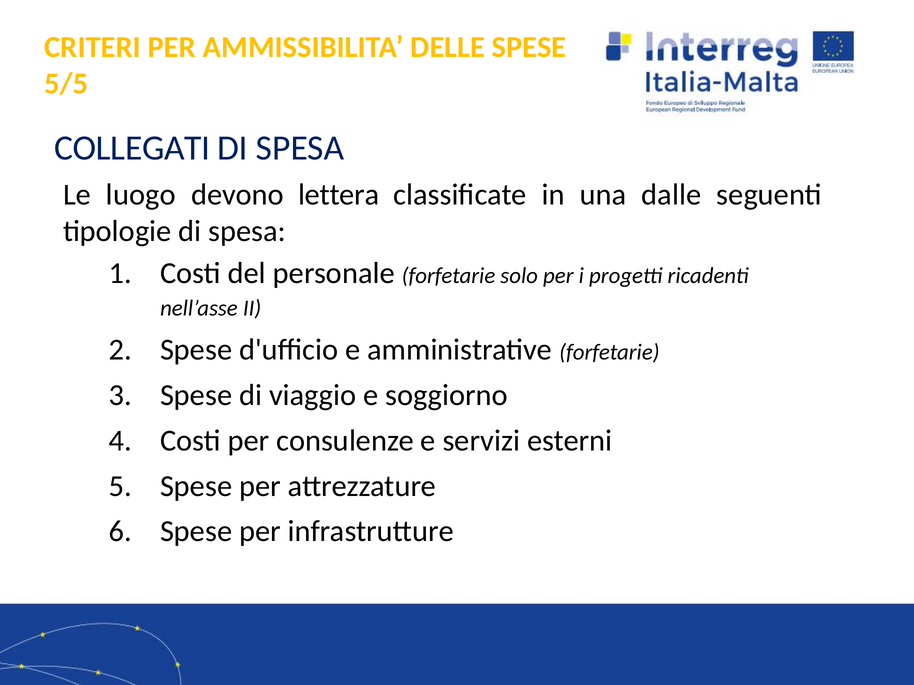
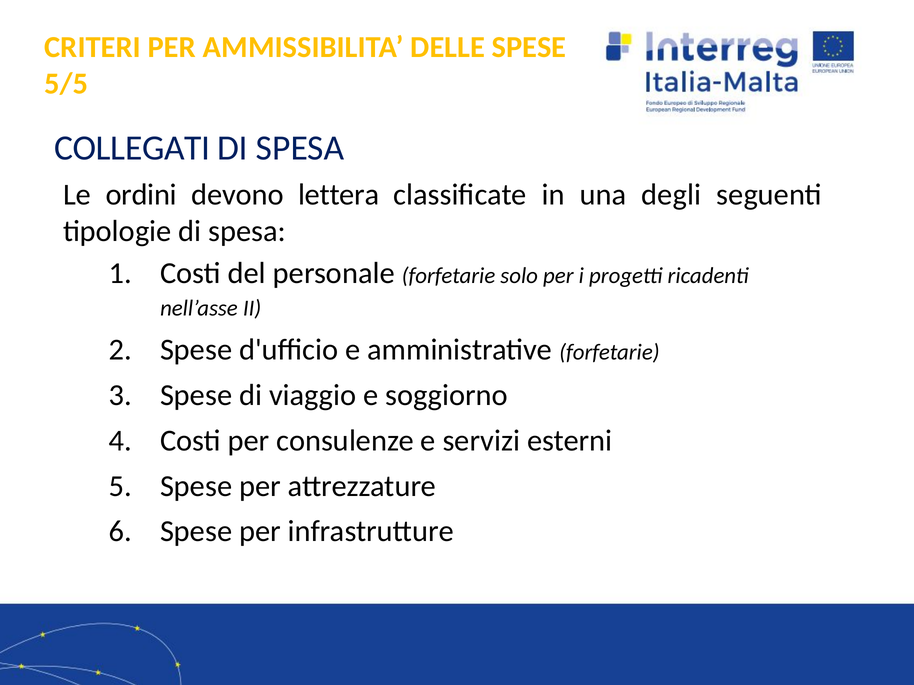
luogo: luogo -> ordini
dalle: dalle -> degli
